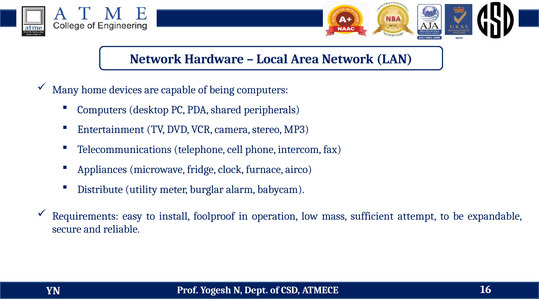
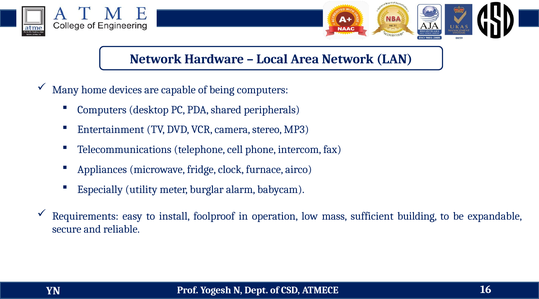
Distribute: Distribute -> Especially
attempt: attempt -> building
